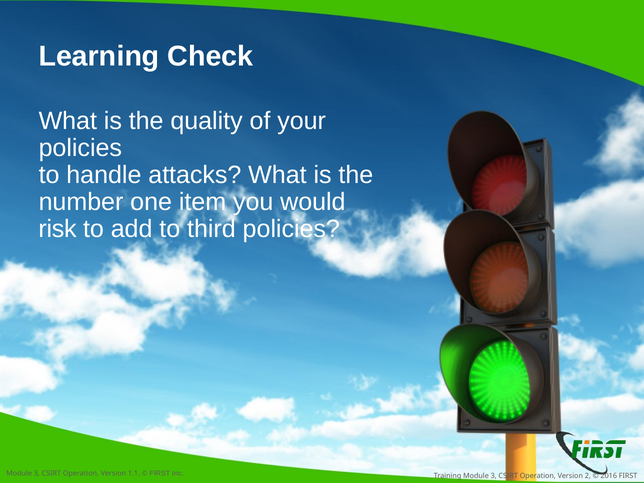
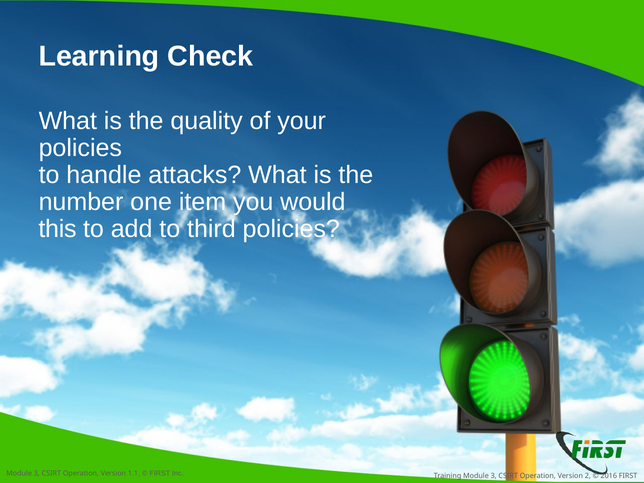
risk: risk -> this
